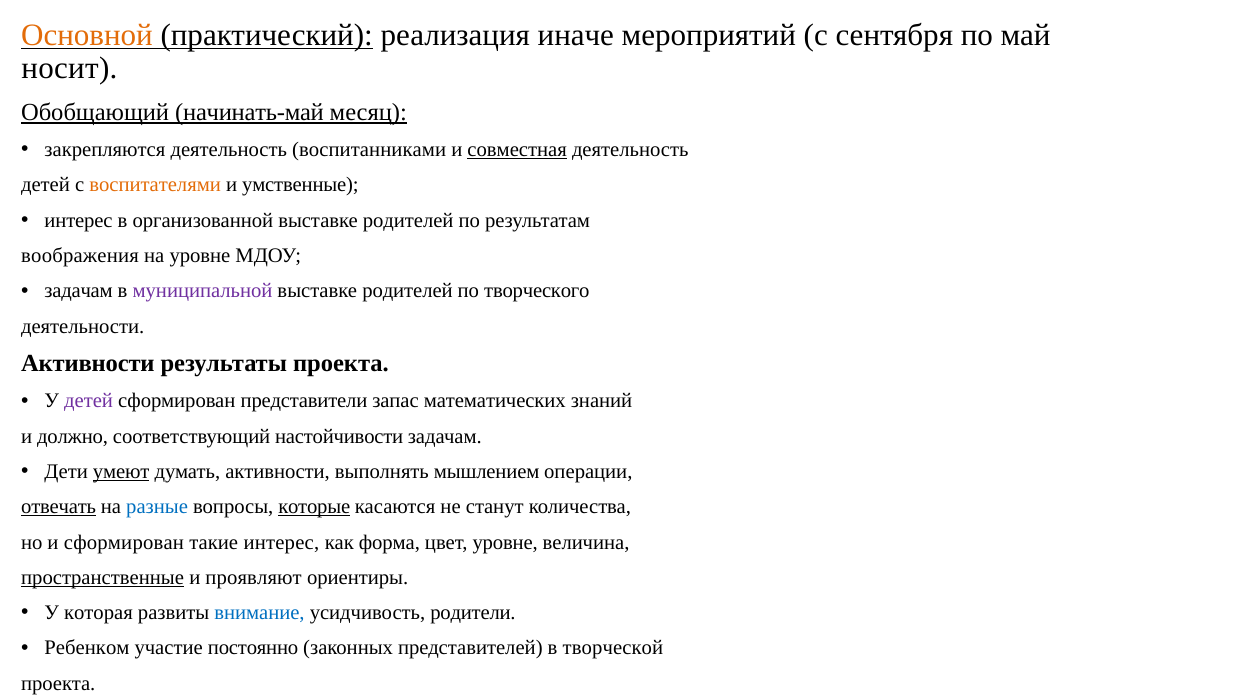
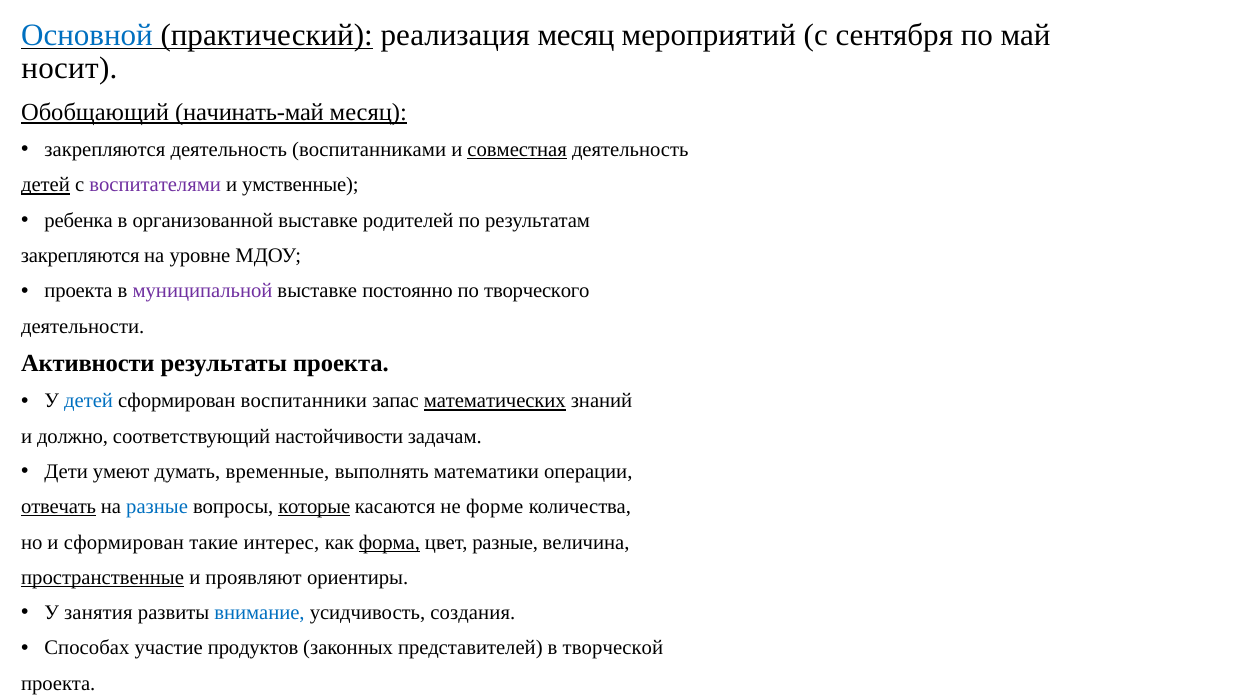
Основной colour: orange -> blue
реализация иначе: иначе -> месяц
детей at (46, 185) underline: none -> present
воспитателями colour: orange -> purple
интерес at (79, 220): интерес -> ребенка
воображения at (80, 255): воображения -> закрепляются
задачам at (79, 291): задачам -> проекта
родителей at (407, 291): родителей -> постоянно
детей at (89, 401) colour: purple -> blue
представители: представители -> воспитанники
математических underline: none -> present
умеют underline: present -> none
думать активности: активности -> временные
мышлением: мышлением -> математики
станут: станут -> форме
форма underline: none -> present
цвет уровне: уровне -> разные
которая: которая -> занятия
родители: родители -> создания
Ребенком: Ребенком -> Способах
постоянно: постоянно -> продуктов
